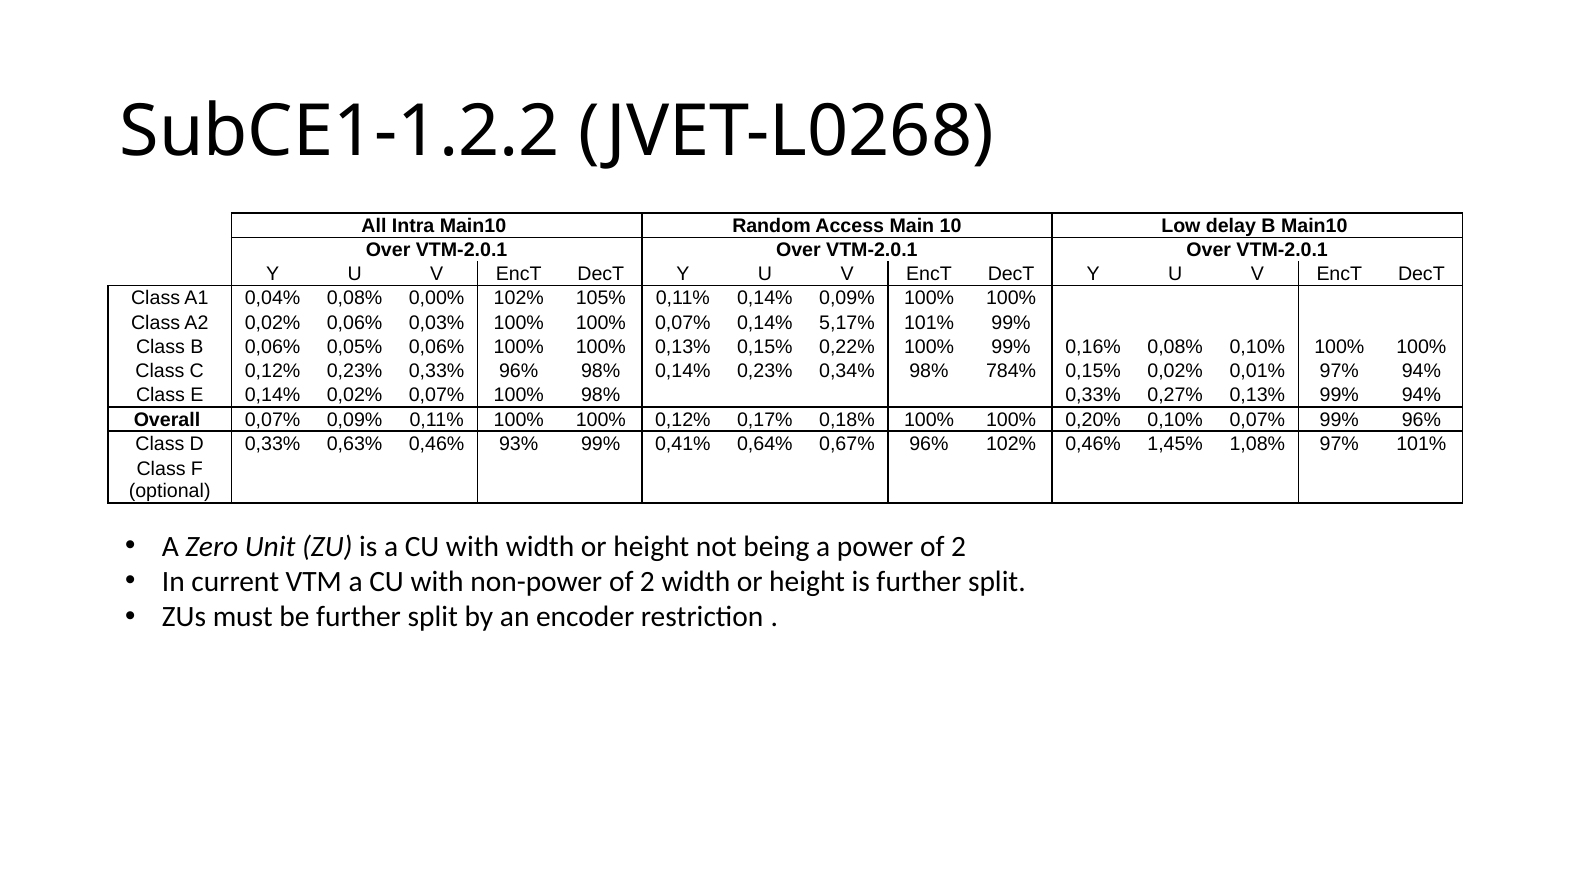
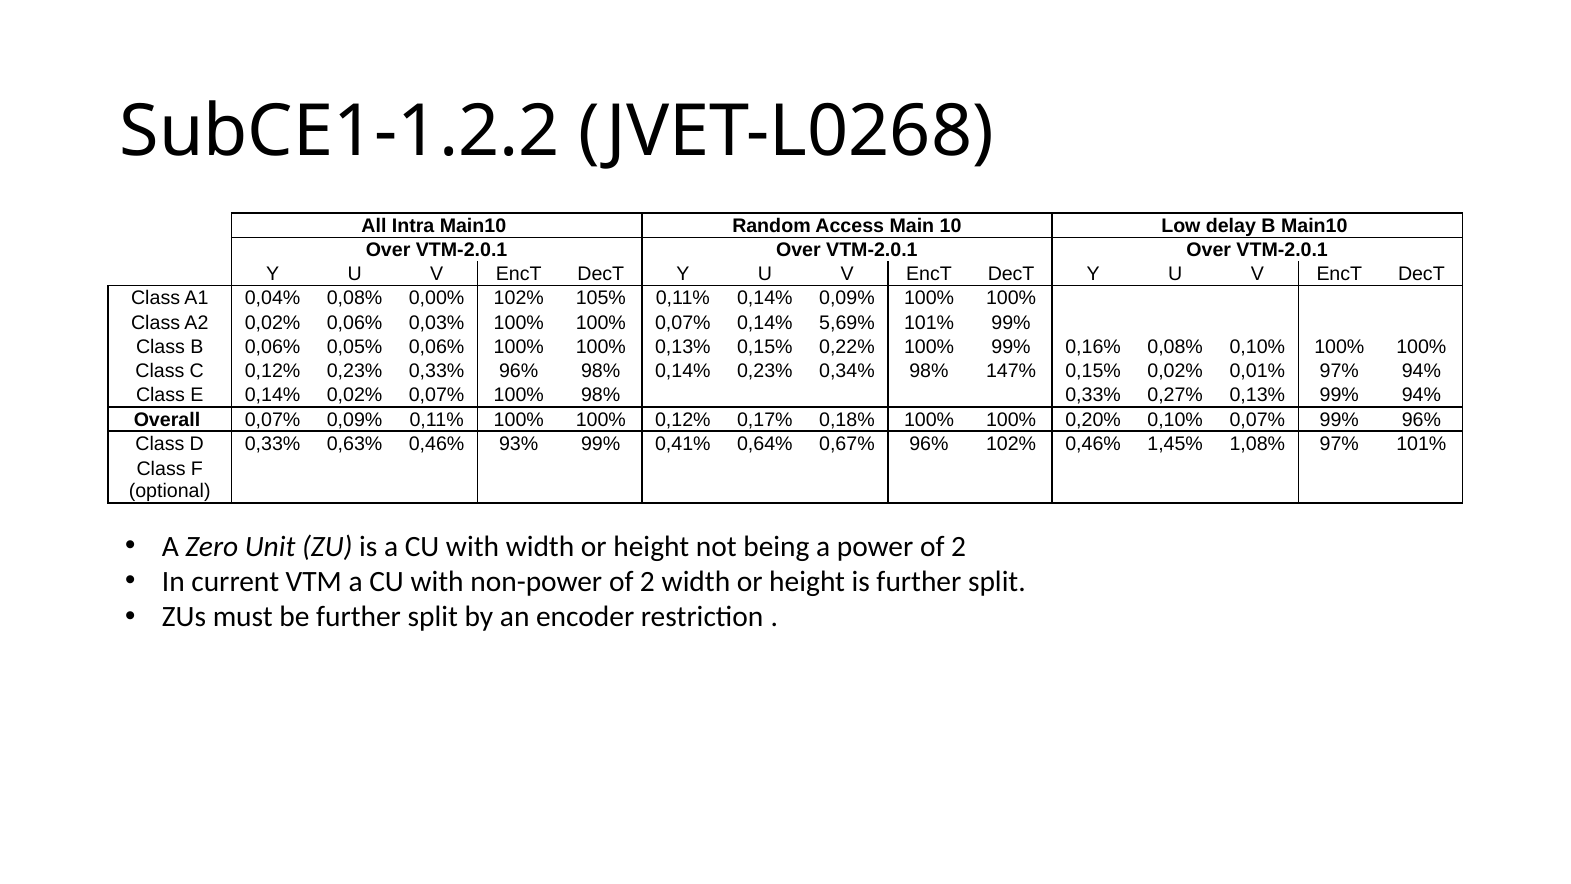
5,17%: 5,17% -> 5,69%
784%: 784% -> 147%
